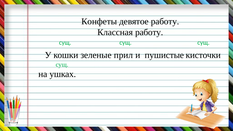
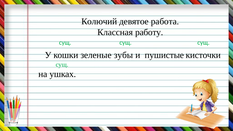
Конфеты: Конфеты -> Колючий
девятое работу: работу -> работа
прил: прил -> зубы
